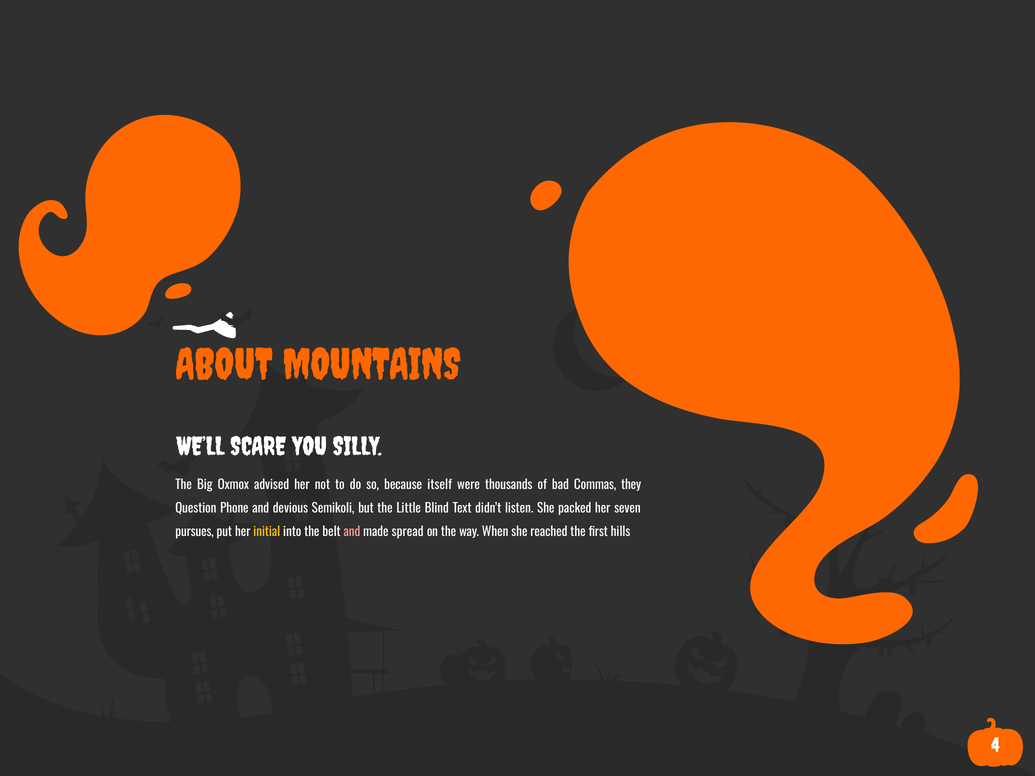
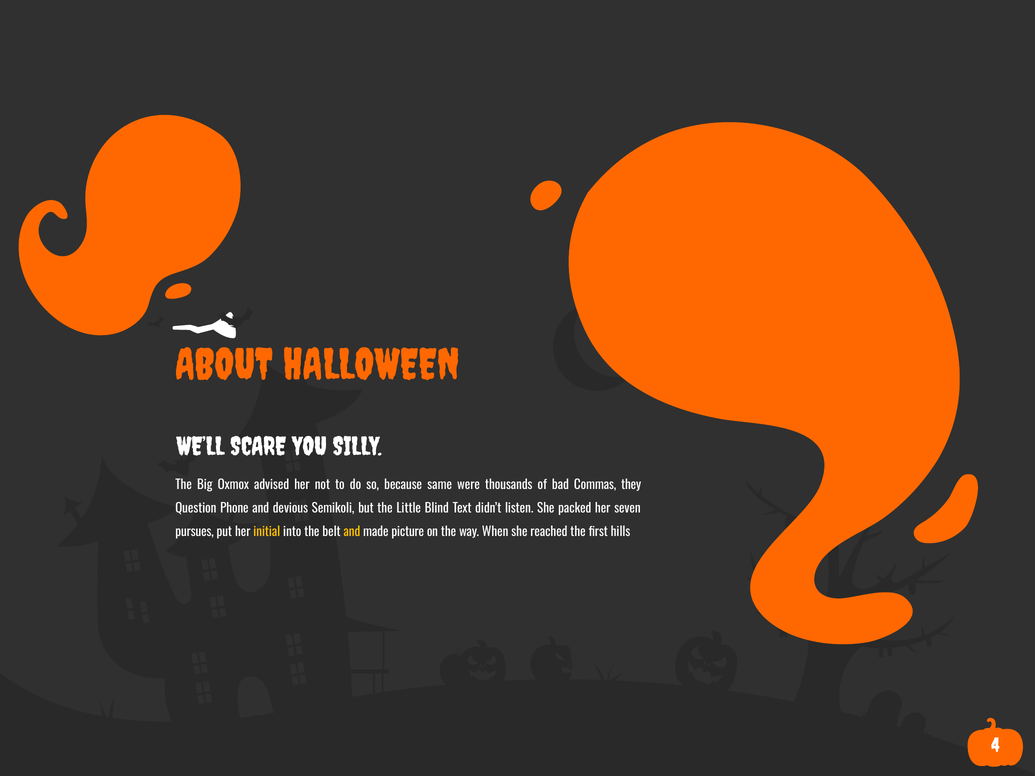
MOUNTAINS: MOUNTAINS -> HALLOWEEN
itself: itself -> same
and at (352, 532) colour: pink -> yellow
spread: spread -> picture
